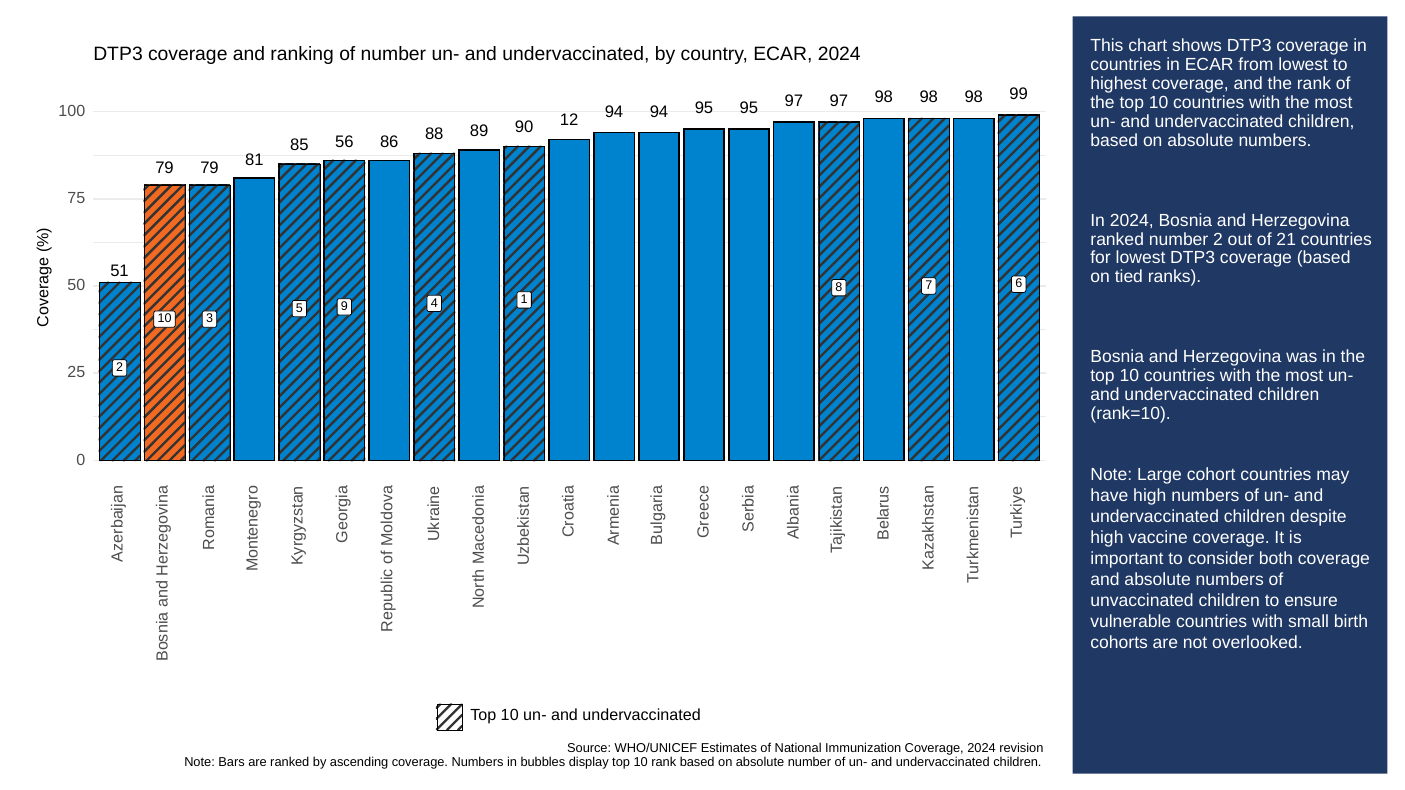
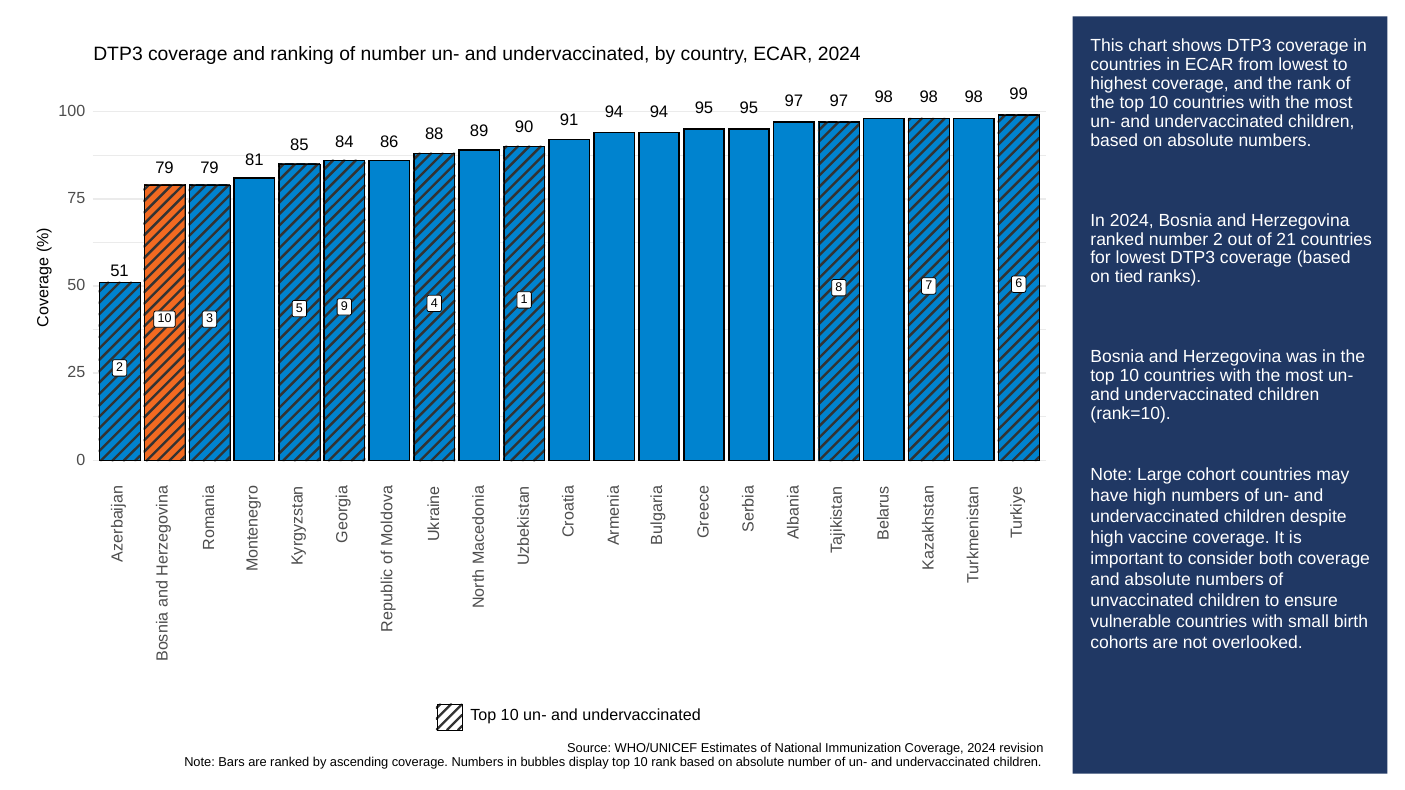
56: 56 -> 84
12: 12 -> 91
